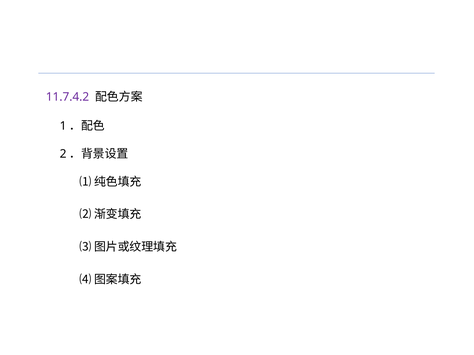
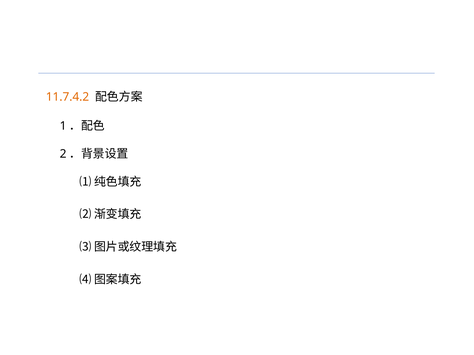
11.7.4.2 colour: purple -> orange
